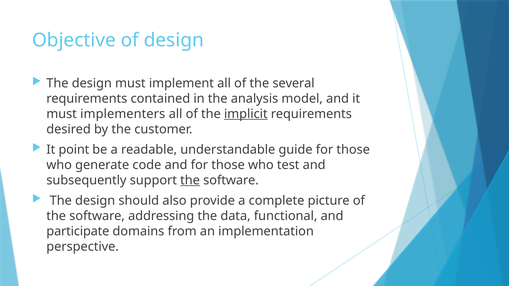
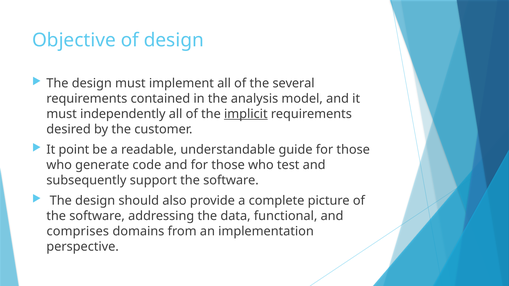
implementers: implementers -> independently
the at (190, 180) underline: present -> none
participate: participate -> comprises
